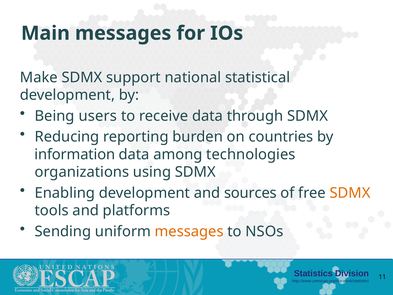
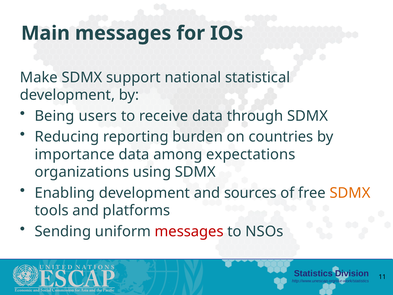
information: information -> importance
technologies: technologies -> expectations
messages at (189, 231) colour: orange -> red
